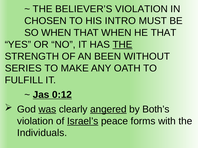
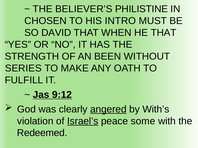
BELIEVER’S VIOLATION: VIOLATION -> PHILISTINE
SO WHEN: WHEN -> DAVID
THE at (122, 45) underline: present -> none
0:12: 0:12 -> 9:12
was underline: present -> none
Both’s: Both’s -> With’s
forms: forms -> some
Individuals: Individuals -> Redeemed
